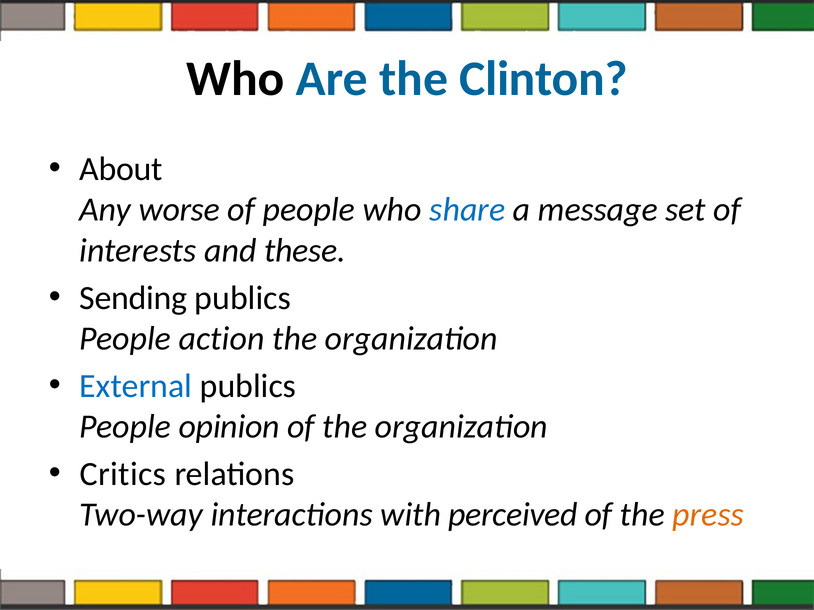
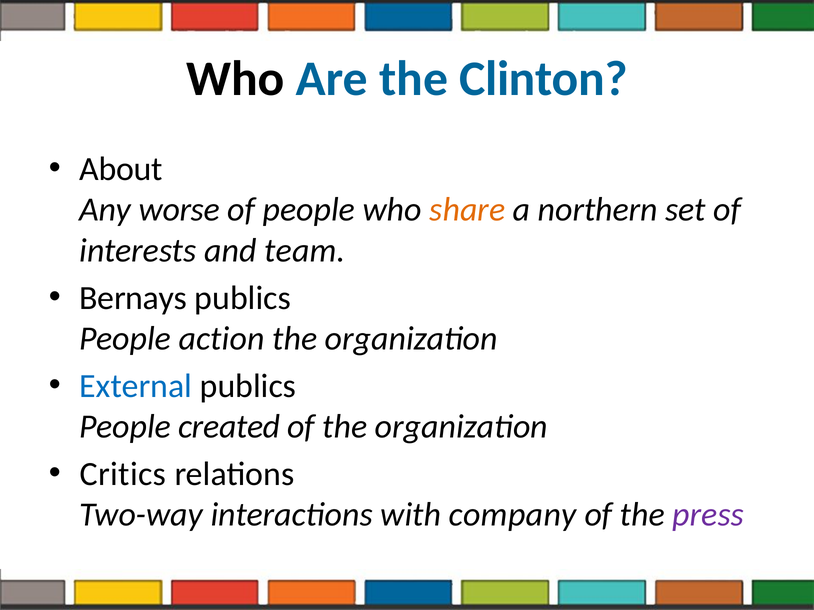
share colour: blue -> orange
message: message -> northern
these: these -> team
Sending: Sending -> Bernays
opinion: opinion -> created
perceived: perceived -> company
press colour: orange -> purple
